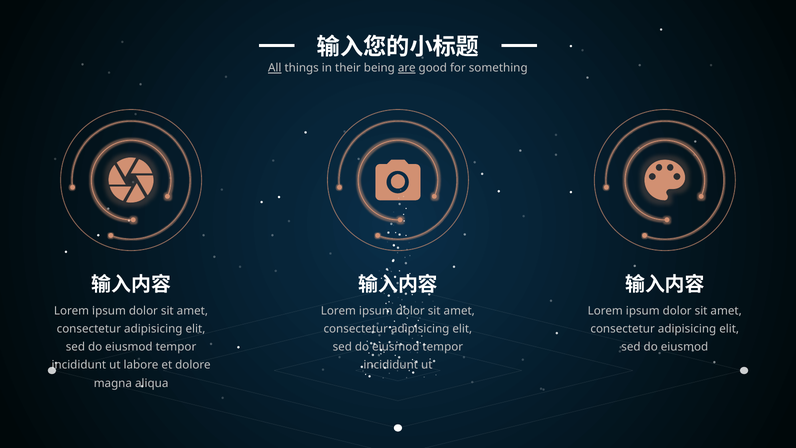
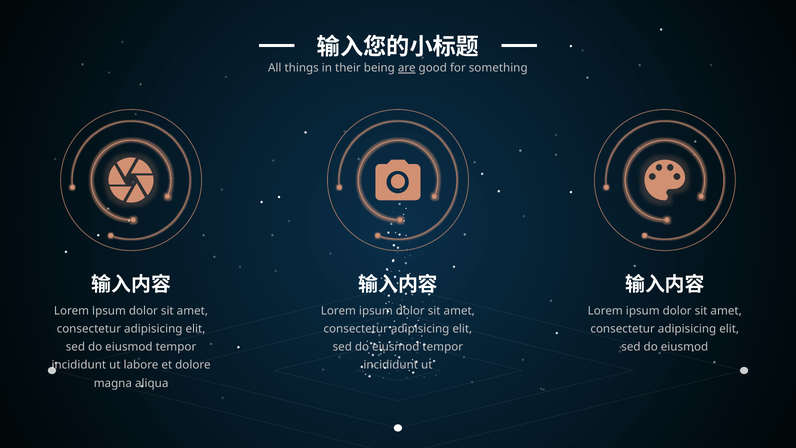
All underline: present -> none
